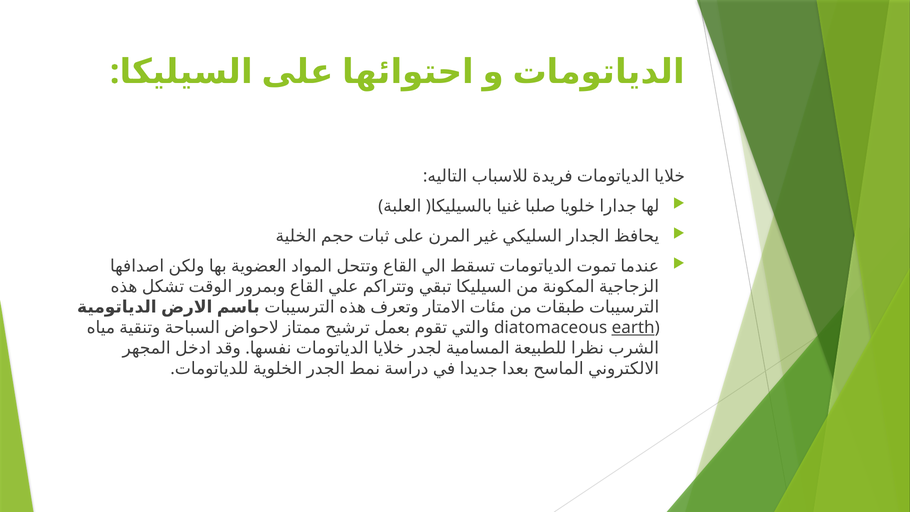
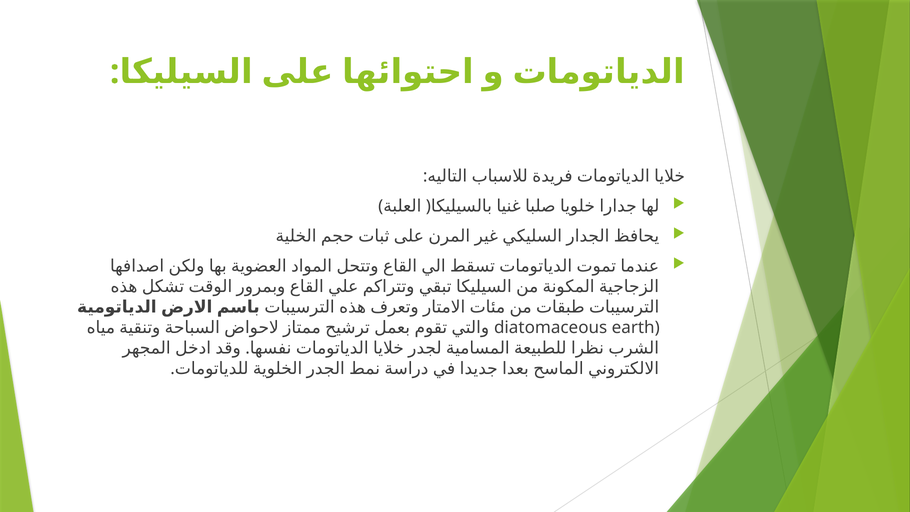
earth underline: present -> none
